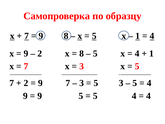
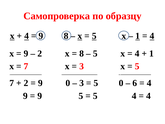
7 at (27, 36): 7 -> 4
9 7: 7 -> 0
5 3: 3 -> 0
5 at (135, 83): 5 -> 6
